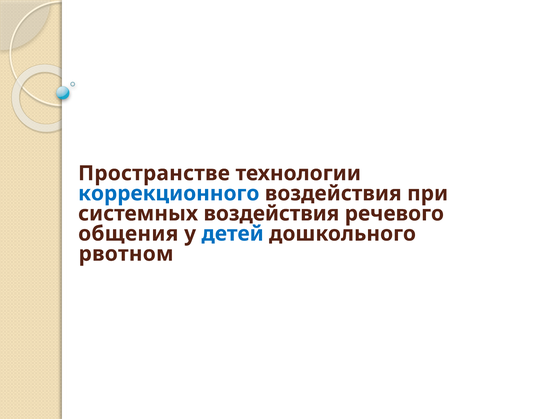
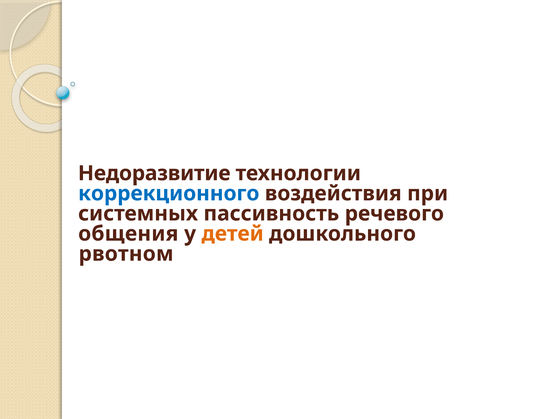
Пространстве: Пространстве -> Недоразвитие
системных воздействия: воздействия -> пассивность
детей colour: blue -> orange
